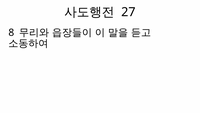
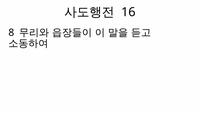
27: 27 -> 16
